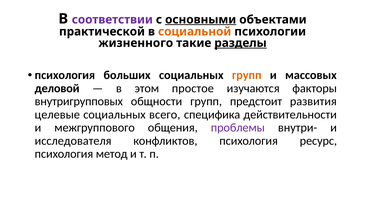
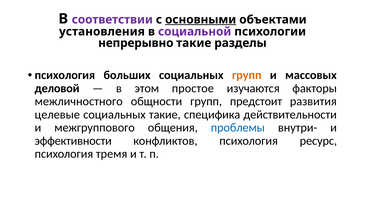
практической: практической -> установления
социальной colour: orange -> purple
жизненного: жизненного -> непрерывно
разделы underline: present -> none
внутригрупповых: внутригрупповых -> межличностного
социальных всего: всего -> такие
проблемы colour: purple -> blue
исследователя: исследователя -> эффективности
метод: метод -> тремя
